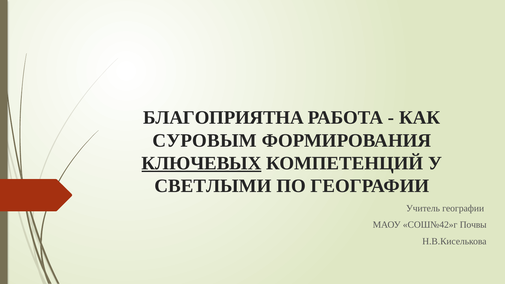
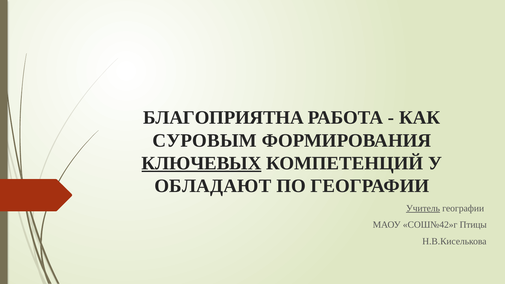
СВЕТЛЫМИ: СВЕТЛЫМИ -> ОБЛАДАЮТ
Учитель underline: none -> present
Почвы: Почвы -> Птицы
